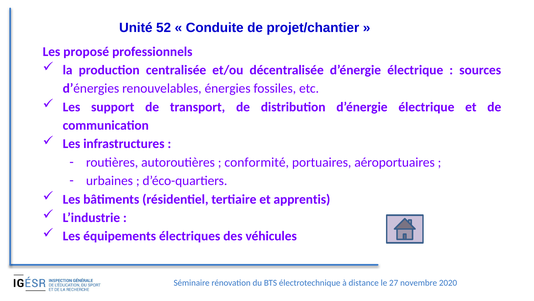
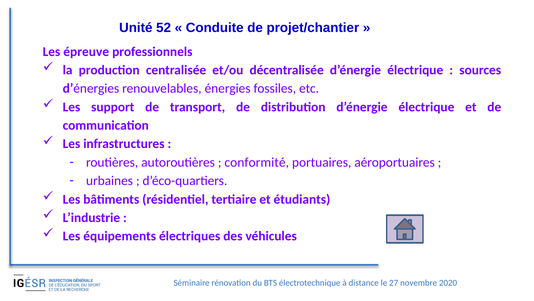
proposé: proposé -> épreuve
apprentis: apprentis -> étudiants
